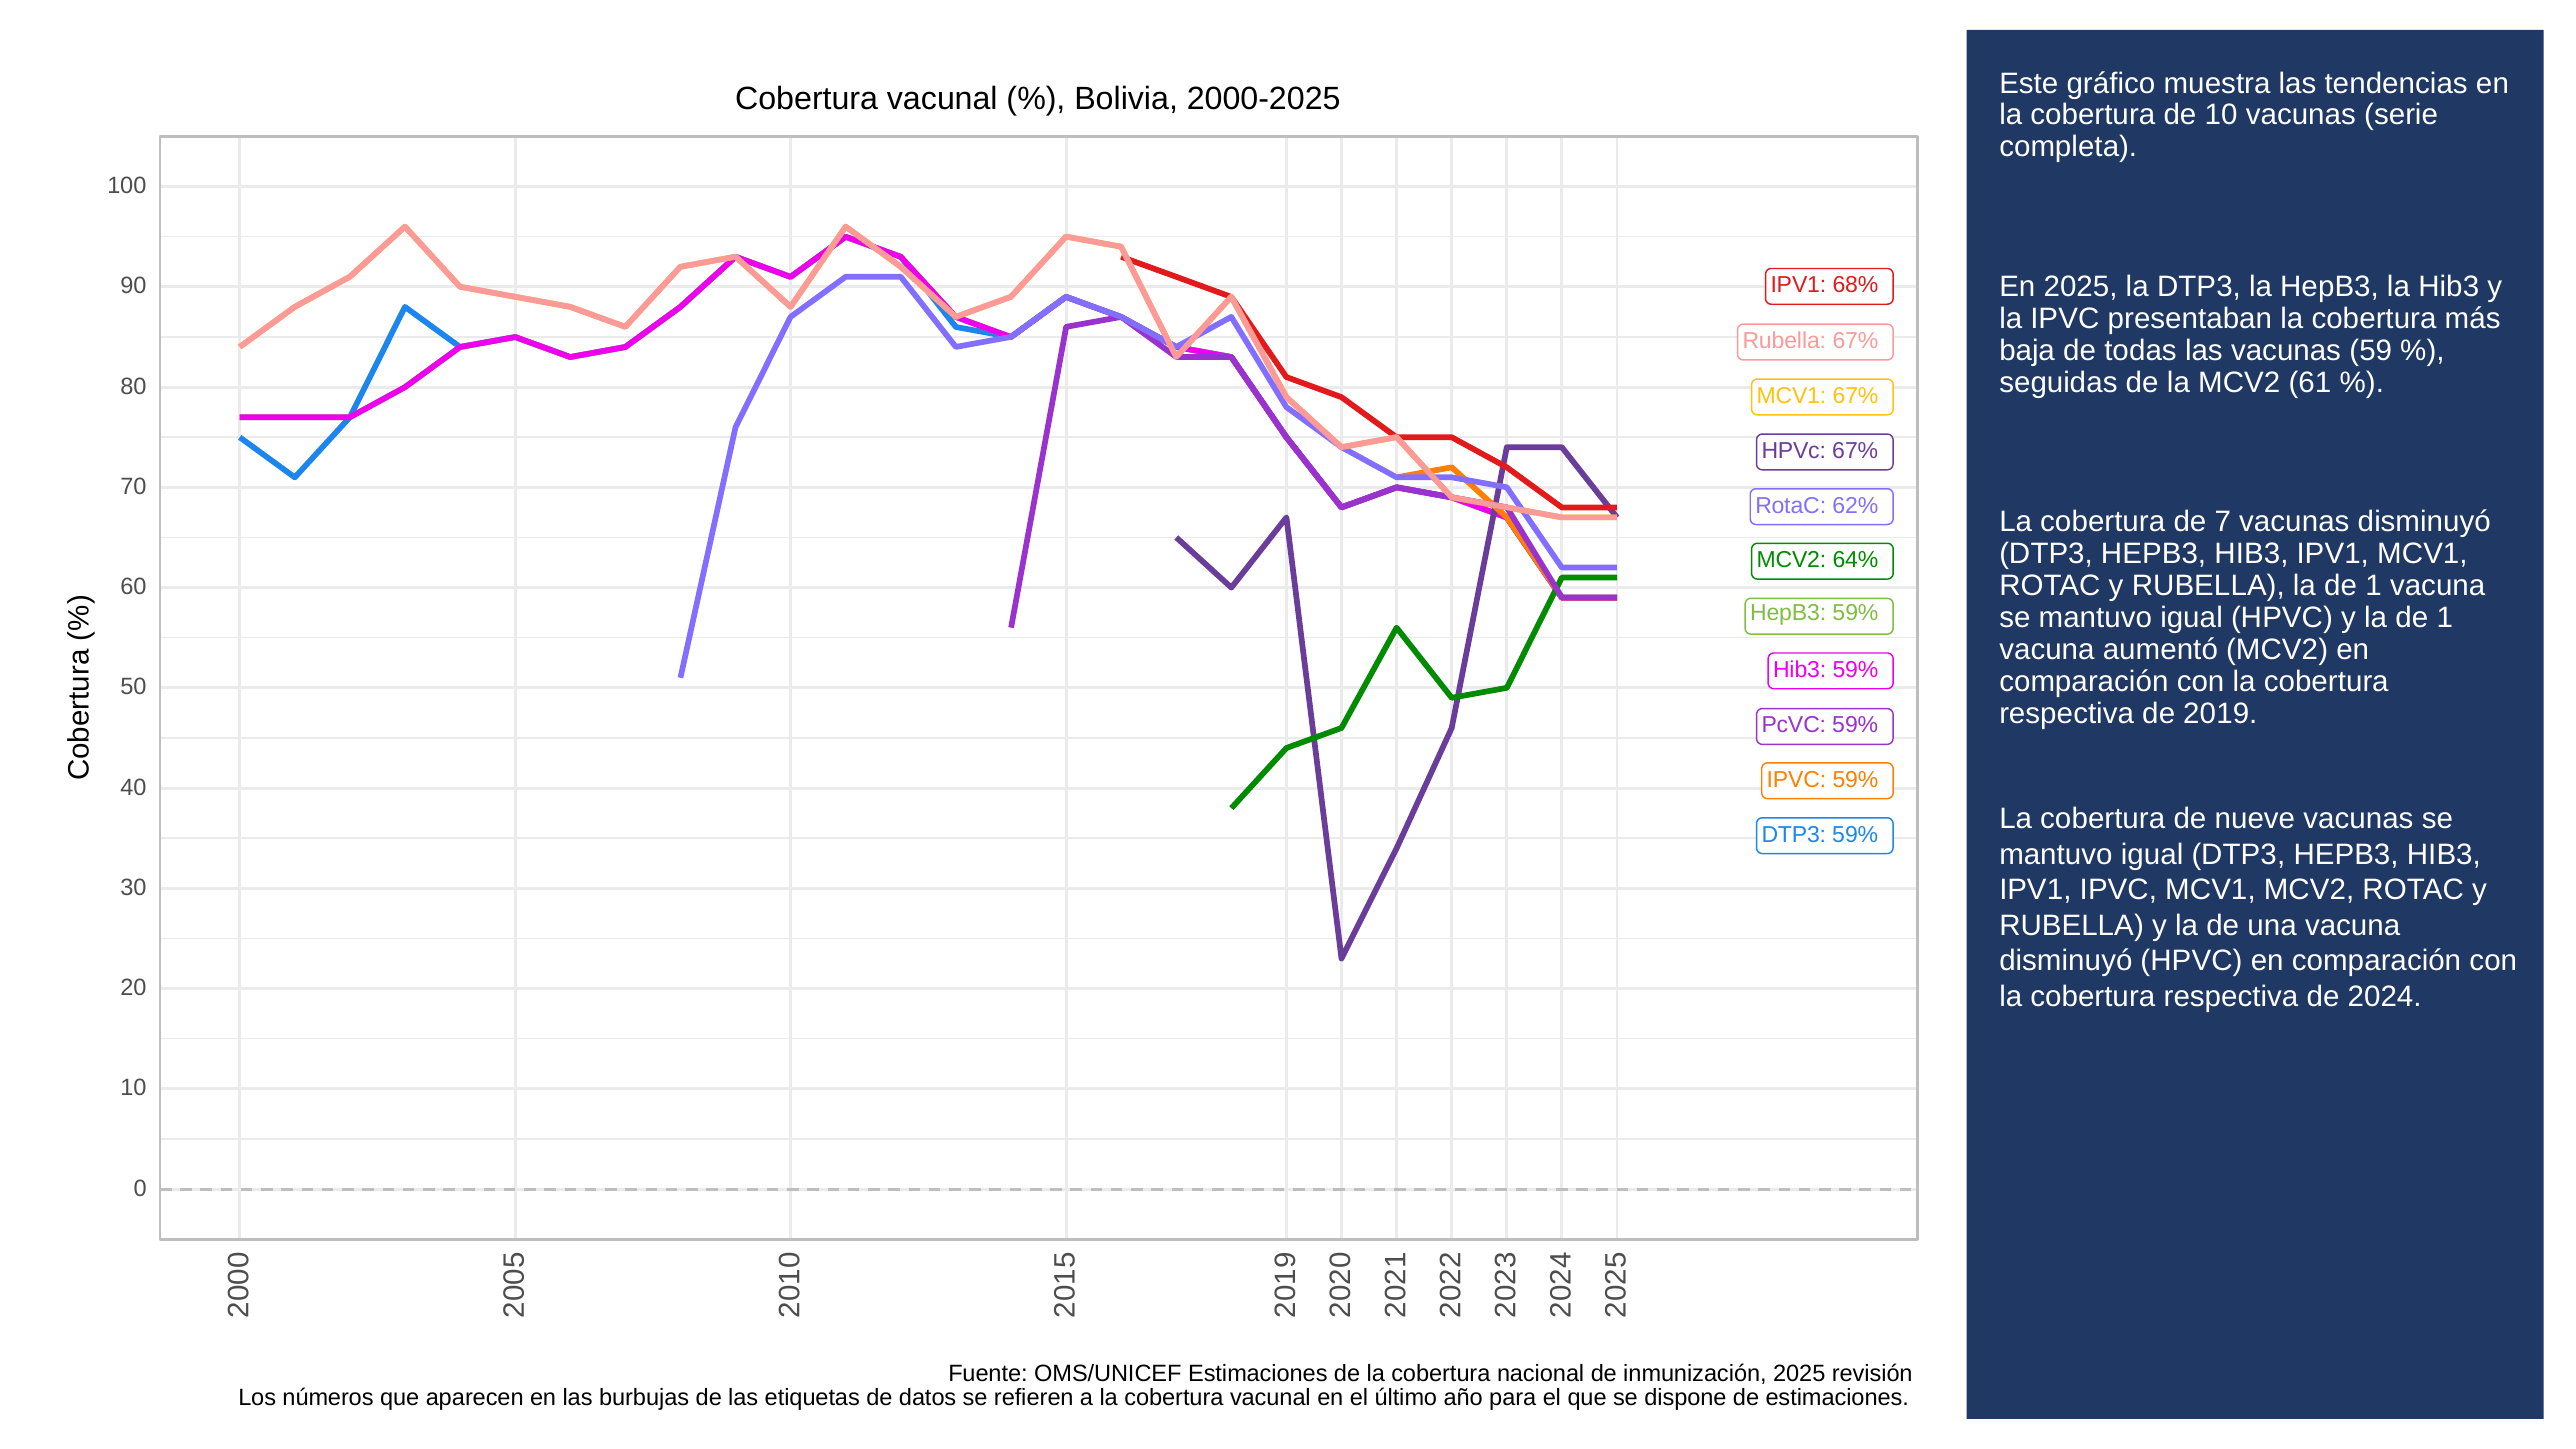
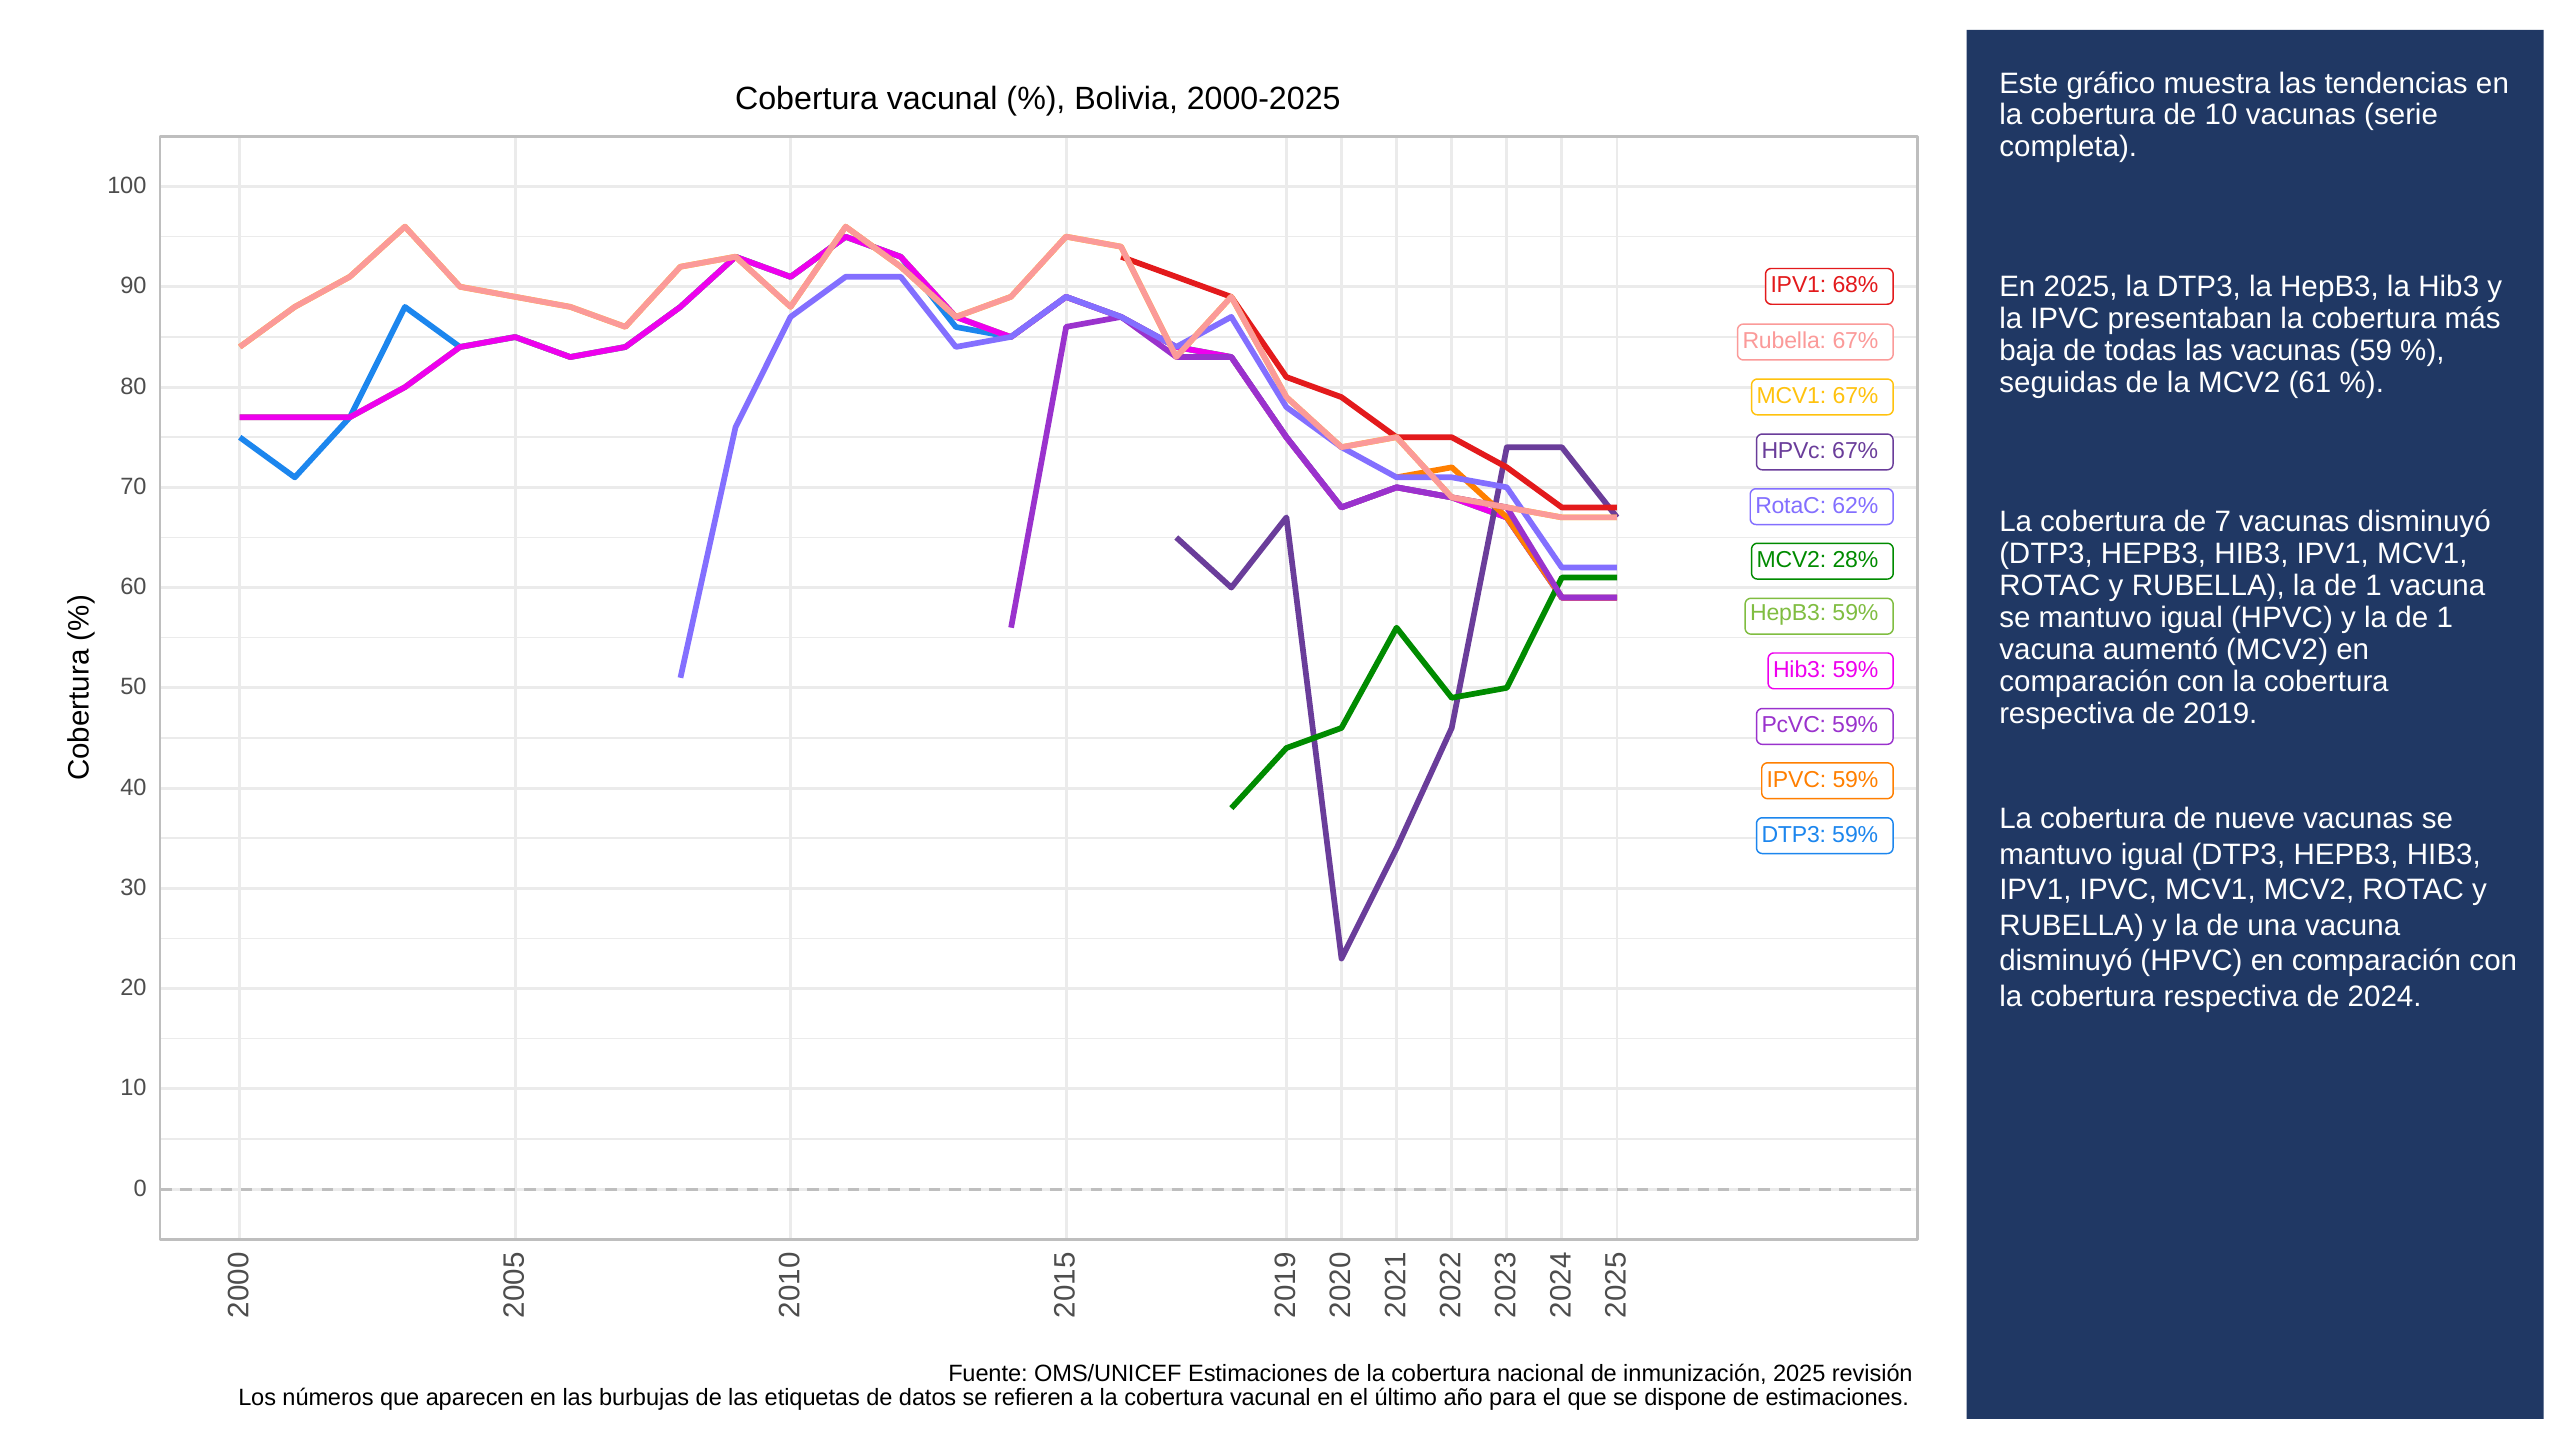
64%: 64% -> 28%
